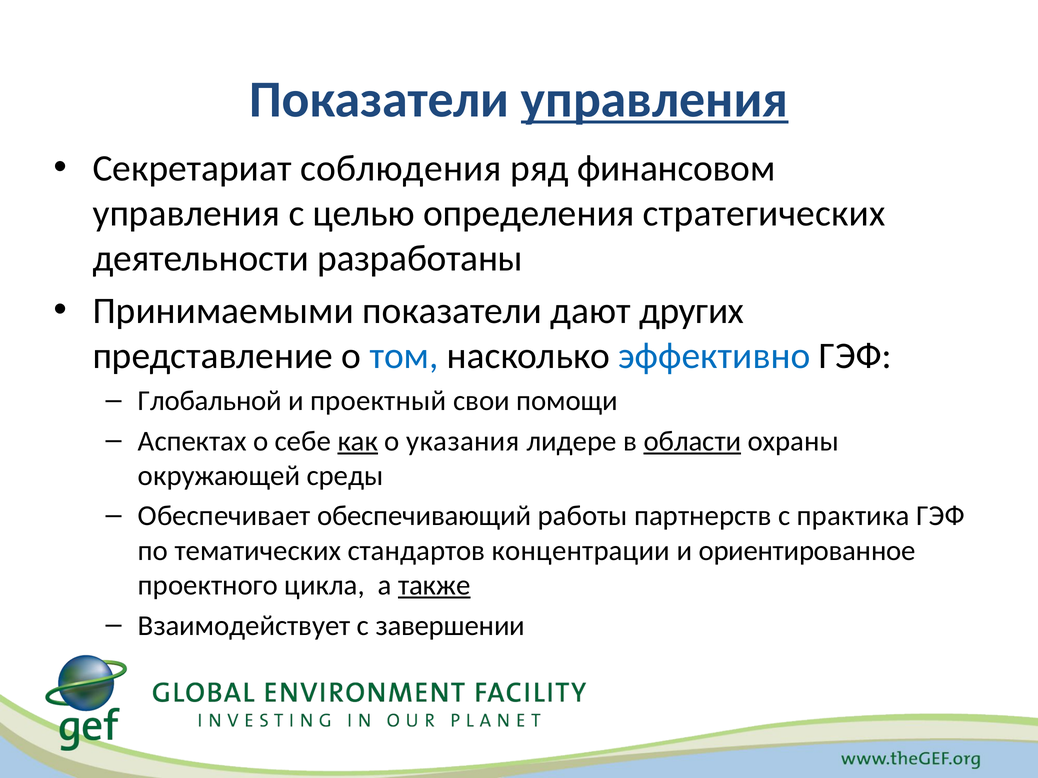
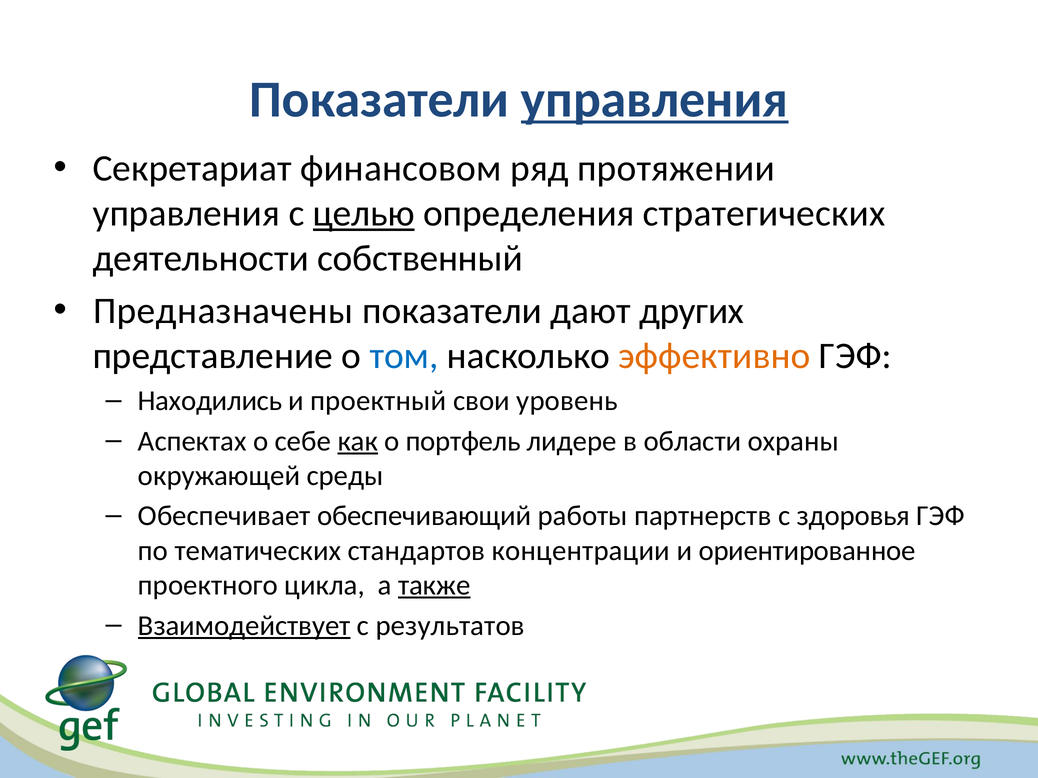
соблюдения: соблюдения -> финансовом
финансовом: финансовом -> протяжении
целью underline: none -> present
разработаны: разработаны -> собственный
Принимаемыми: Принимаемыми -> Предназначены
эффективно colour: blue -> orange
Глобальной: Глобальной -> Находились
помощи: помощи -> уровень
указания: указания -> портфель
области underline: present -> none
практика: практика -> здоровья
Взаимодействует underline: none -> present
завершении: завершении -> результатов
